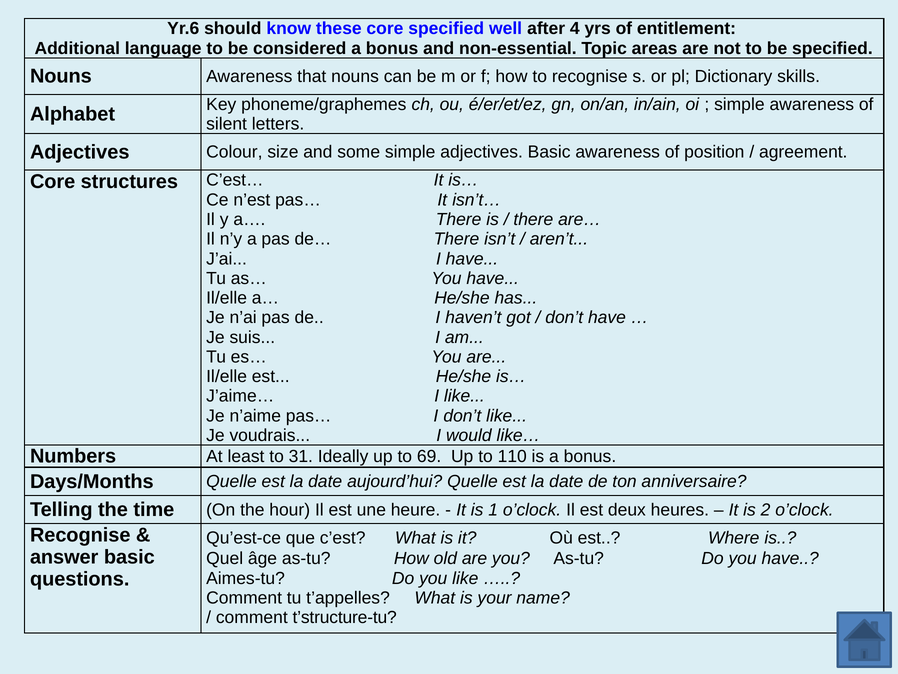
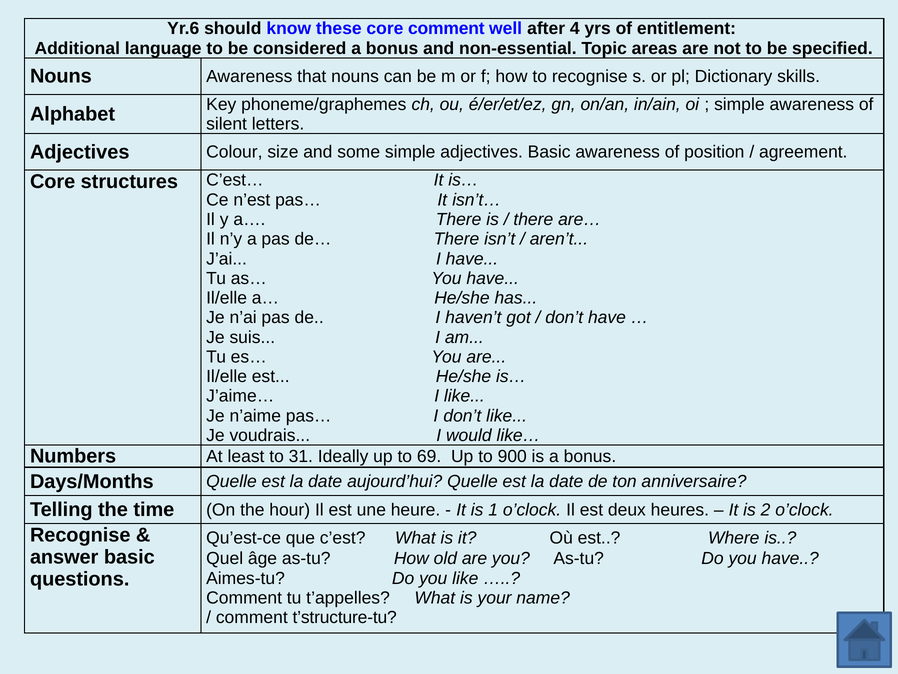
core specified: specified -> comment
110: 110 -> 900
